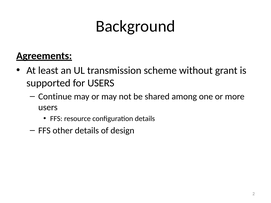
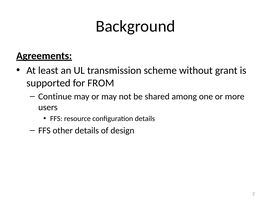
for USERS: USERS -> FROM
